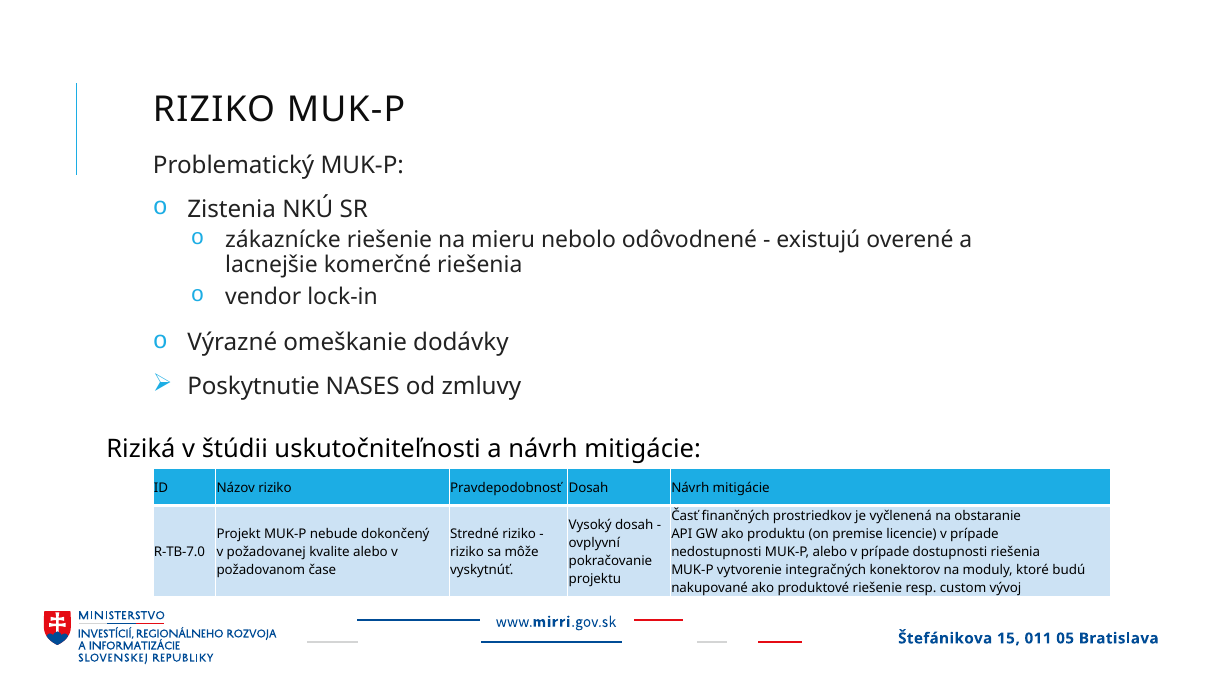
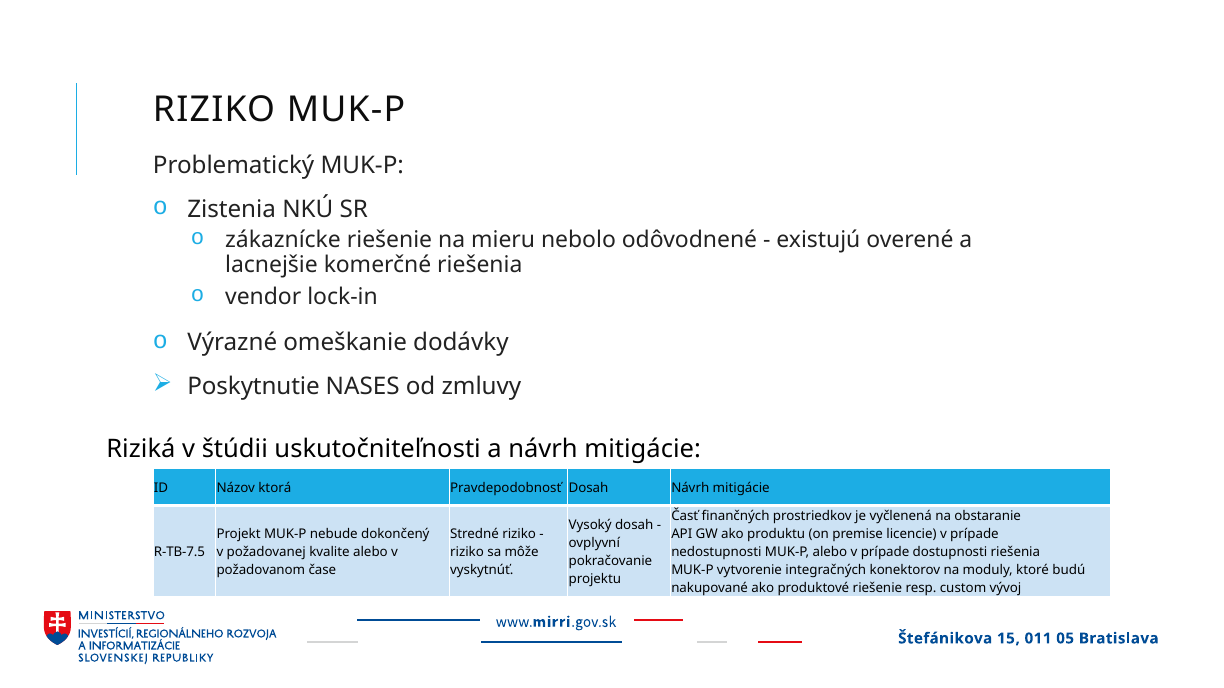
Názov riziko: riziko -> ktorá
R-TB-7.0: R-TB-7.0 -> R-TB-7.5
